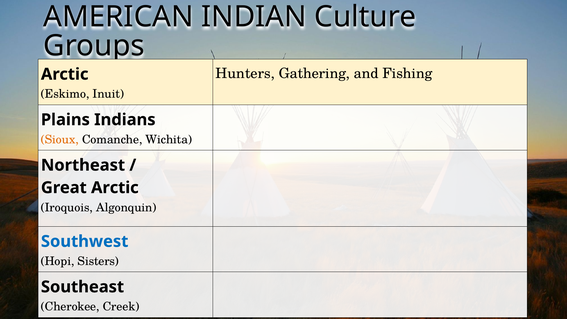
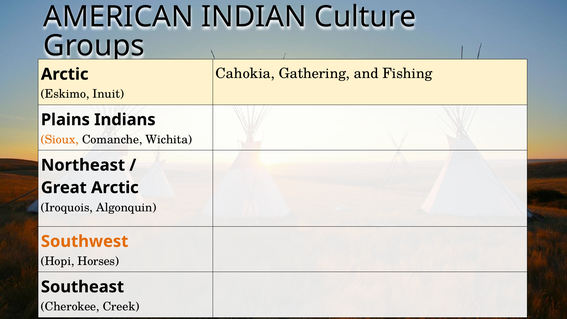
Hunters: Hunters -> Cahokia
Southwest colour: blue -> orange
Sisters: Sisters -> Horses
